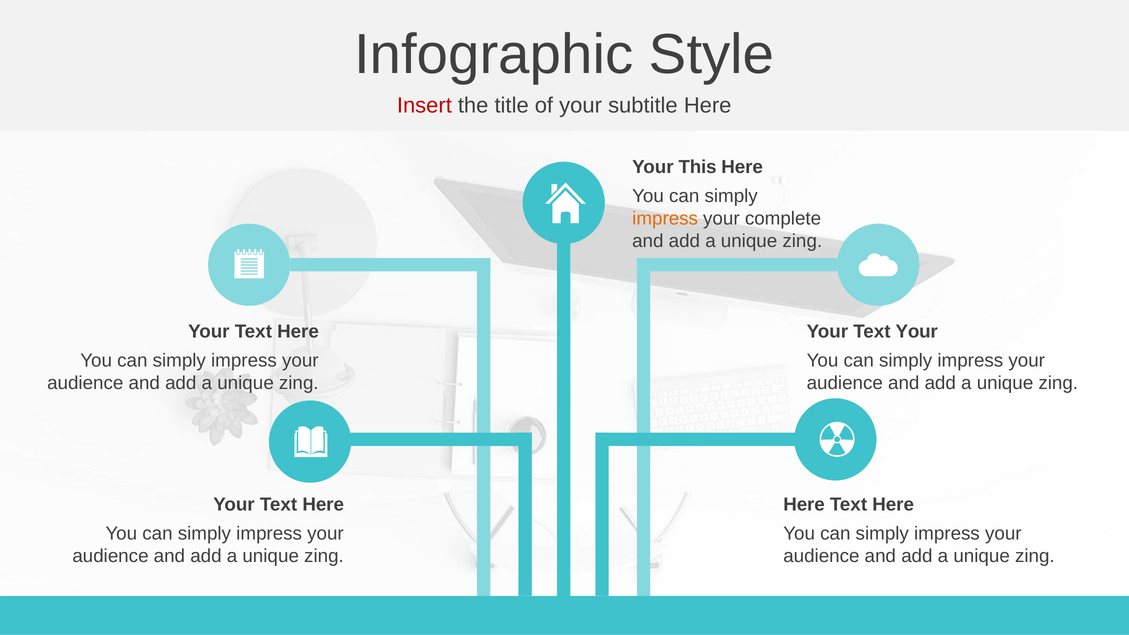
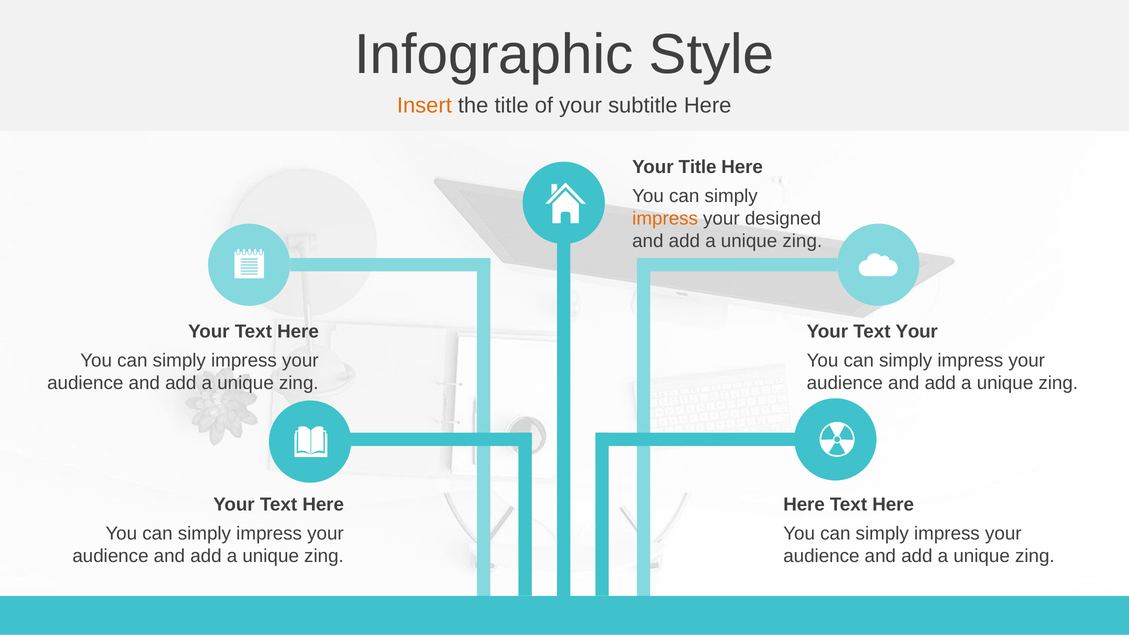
Insert colour: red -> orange
Your This: This -> Title
complete: complete -> designed
